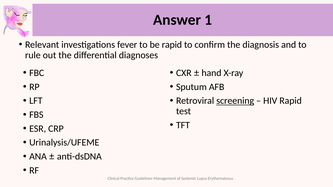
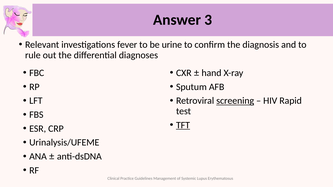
1: 1 -> 3
be rapid: rapid -> urine
TFT underline: none -> present
